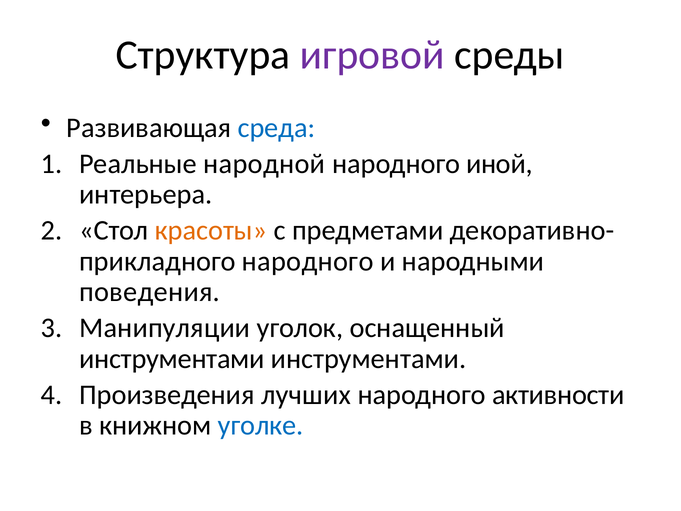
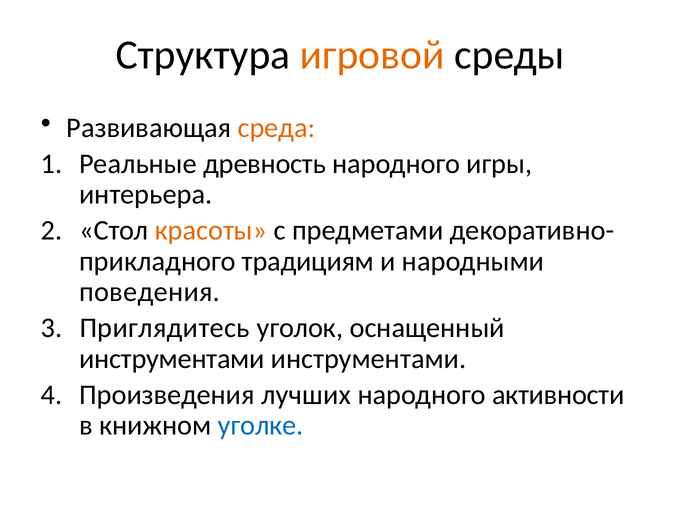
игровой colour: purple -> orange
среда colour: blue -> orange
народной: народной -> древность
иной: иной -> игры
народного at (308, 261): народного -> традициям
Манипуляции: Манипуляции -> Приглядитесь
